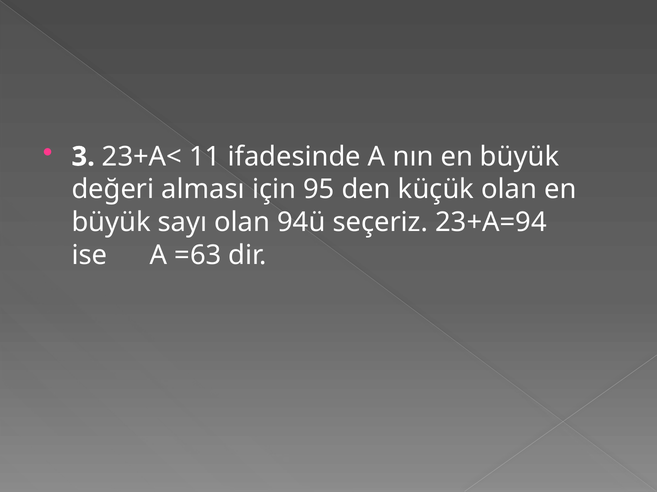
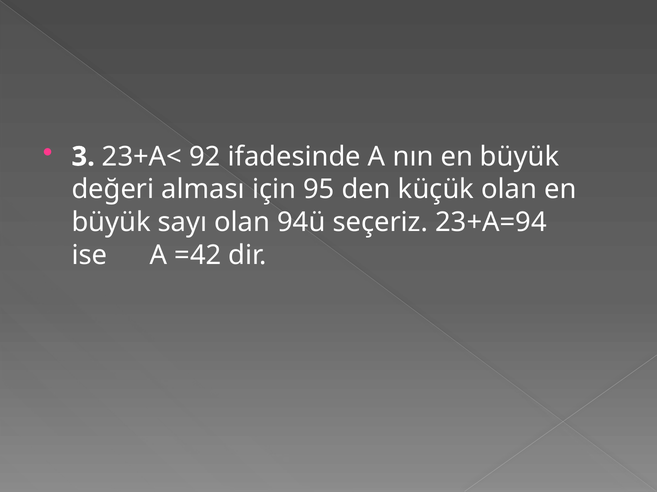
11: 11 -> 92
=63: =63 -> =42
